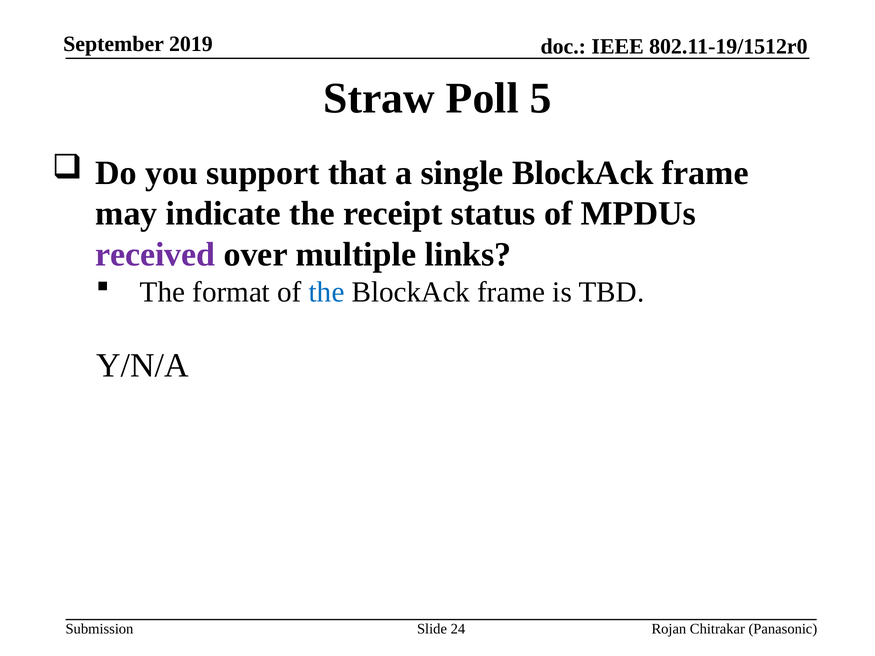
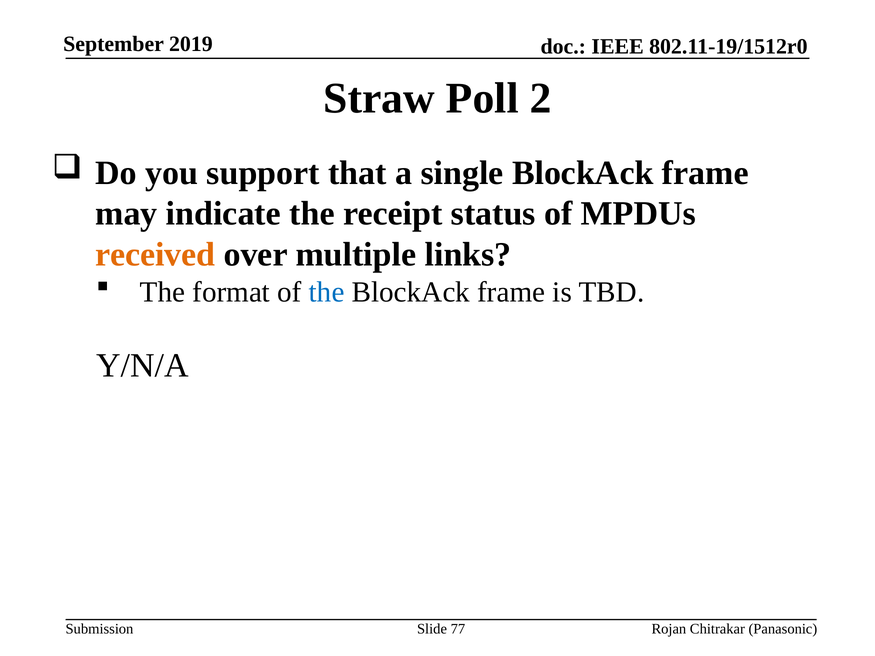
5: 5 -> 2
received colour: purple -> orange
24: 24 -> 77
